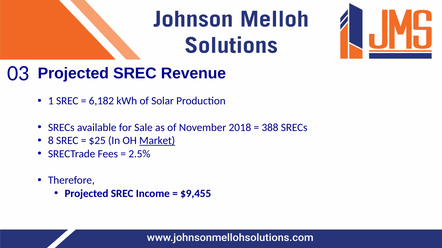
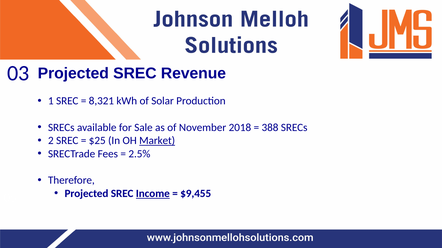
6,182: 6,182 -> 8,321
8: 8 -> 2
Income underline: none -> present
